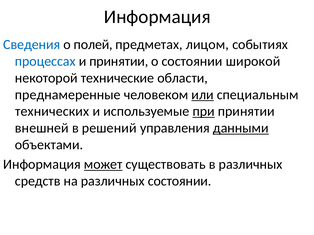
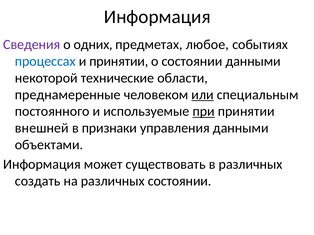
Сведения colour: blue -> purple
полей: полей -> одних
лицом: лицом -> любое
состоянии широкой: широкой -> данными
технических: технических -> постоянного
решений: решений -> признаки
данными at (241, 128) underline: present -> none
может underline: present -> none
средств: средств -> создать
